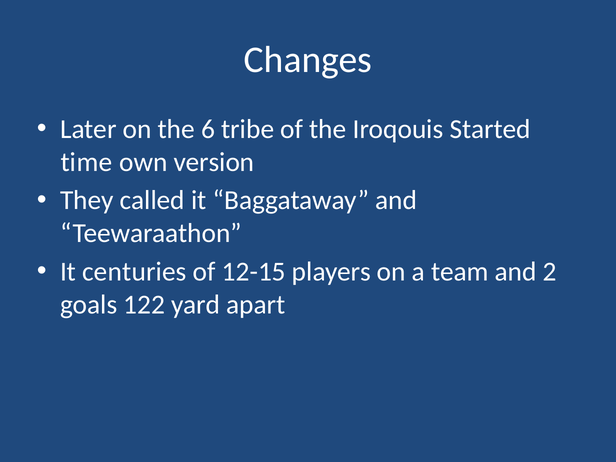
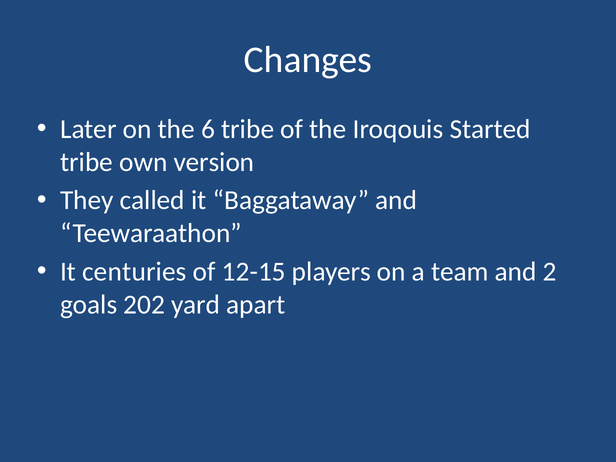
time at (86, 162): time -> tribe
122: 122 -> 202
